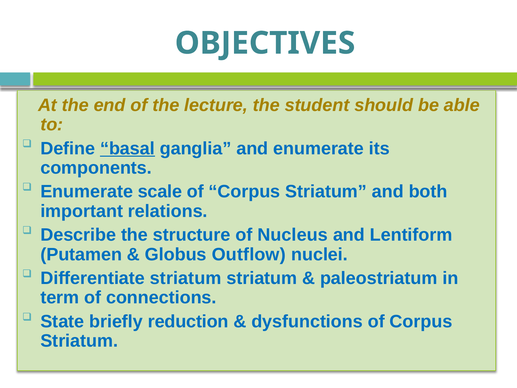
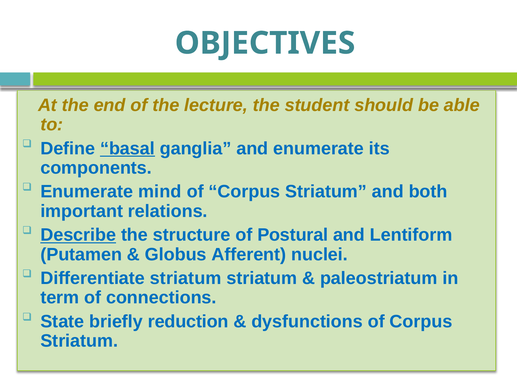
scale: scale -> mind
Describe underline: none -> present
Nucleus: Nucleus -> Postural
Outflow: Outflow -> Afferent
